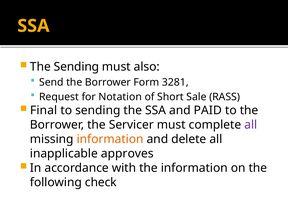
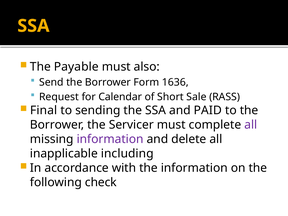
The Sending: Sending -> Payable
3281: 3281 -> 1636
Notation: Notation -> Calendar
information at (110, 139) colour: orange -> purple
approves: approves -> including
